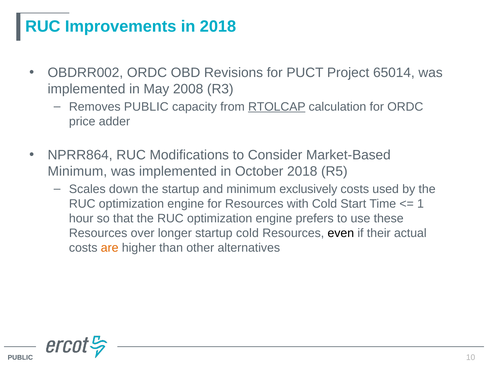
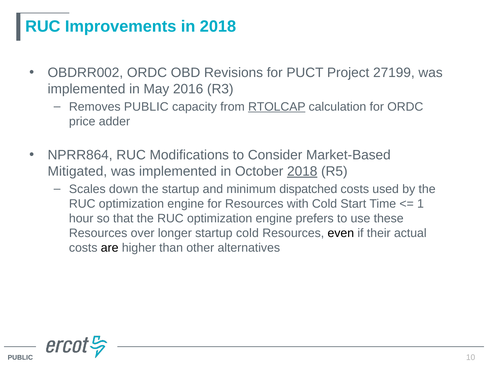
65014: 65014 -> 27199
2008: 2008 -> 2016
Minimum at (77, 171): Minimum -> Mitigated
2018 at (302, 171) underline: none -> present
exclusively: exclusively -> dispatched
are colour: orange -> black
